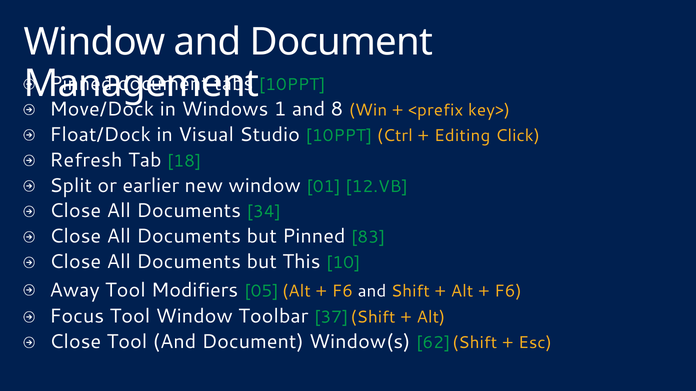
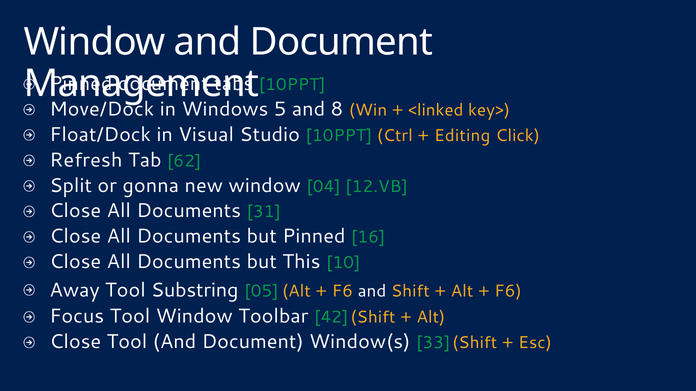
1: 1 -> 5
<prefix: <prefix -> <linked
18: 18 -> 62
earlier: earlier -> gonna
01: 01 -> 04
34: 34 -> 31
83: 83 -> 16
Modifiers: Modifiers -> Substring
37: 37 -> 42
62: 62 -> 33
